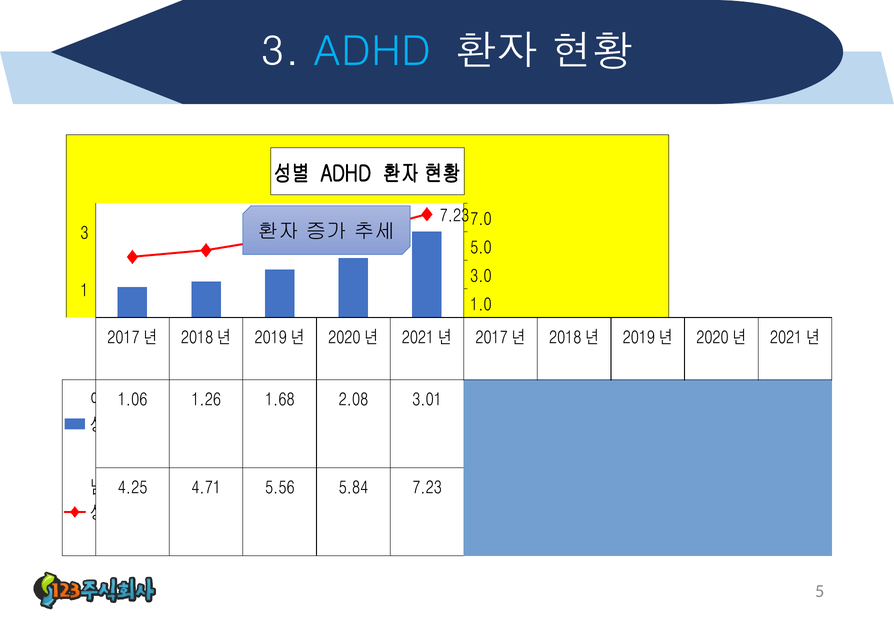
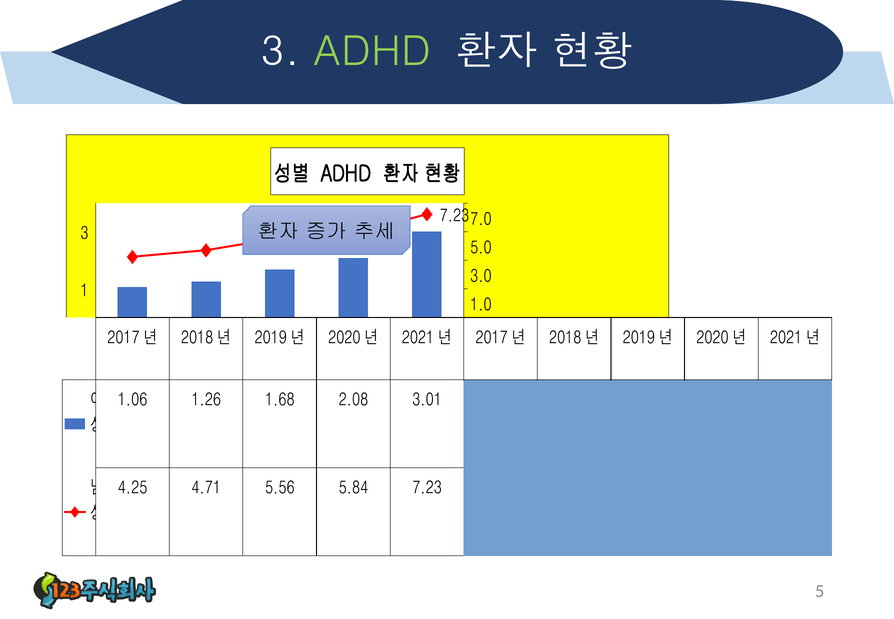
ADHD at (373, 52) colour: light blue -> light green
